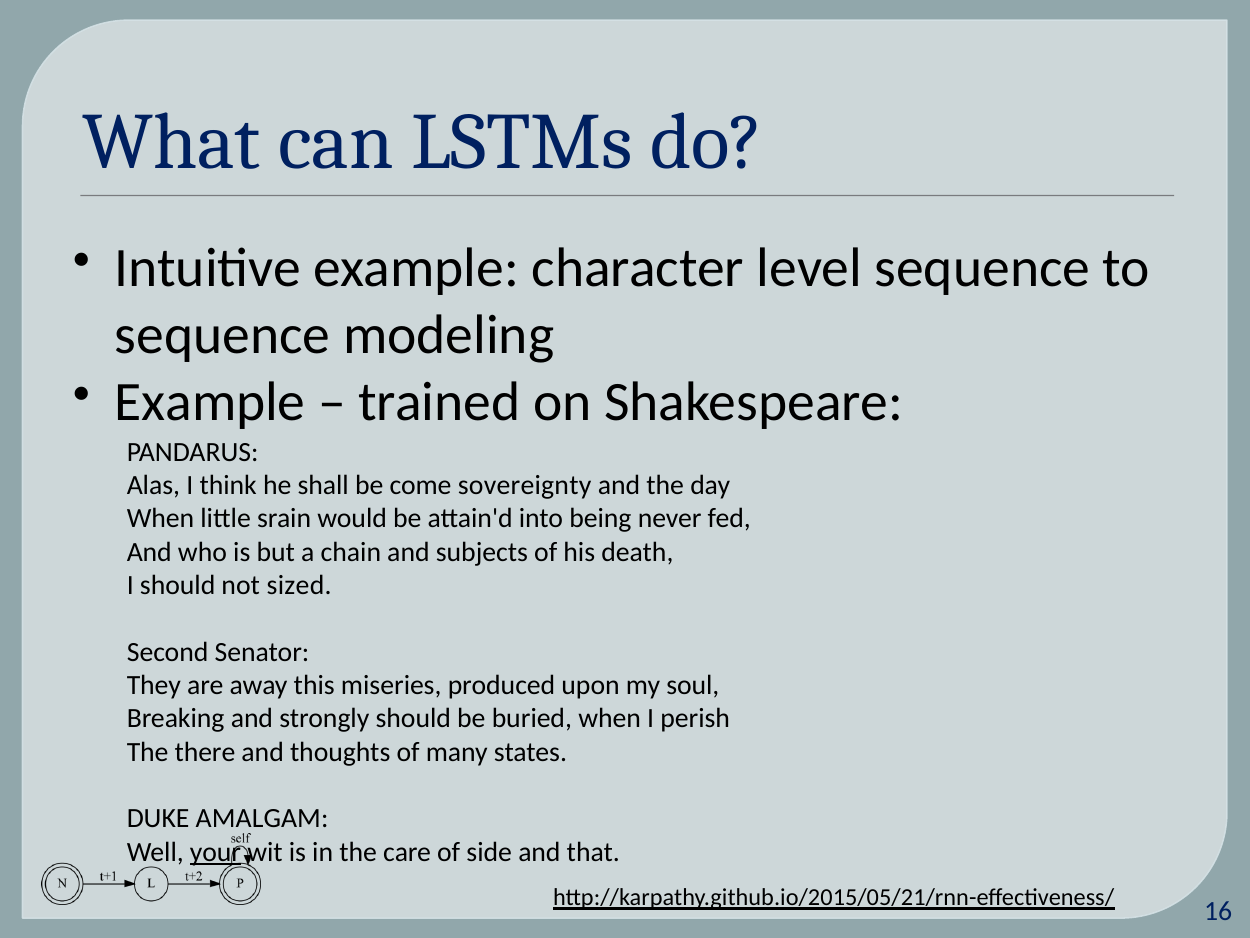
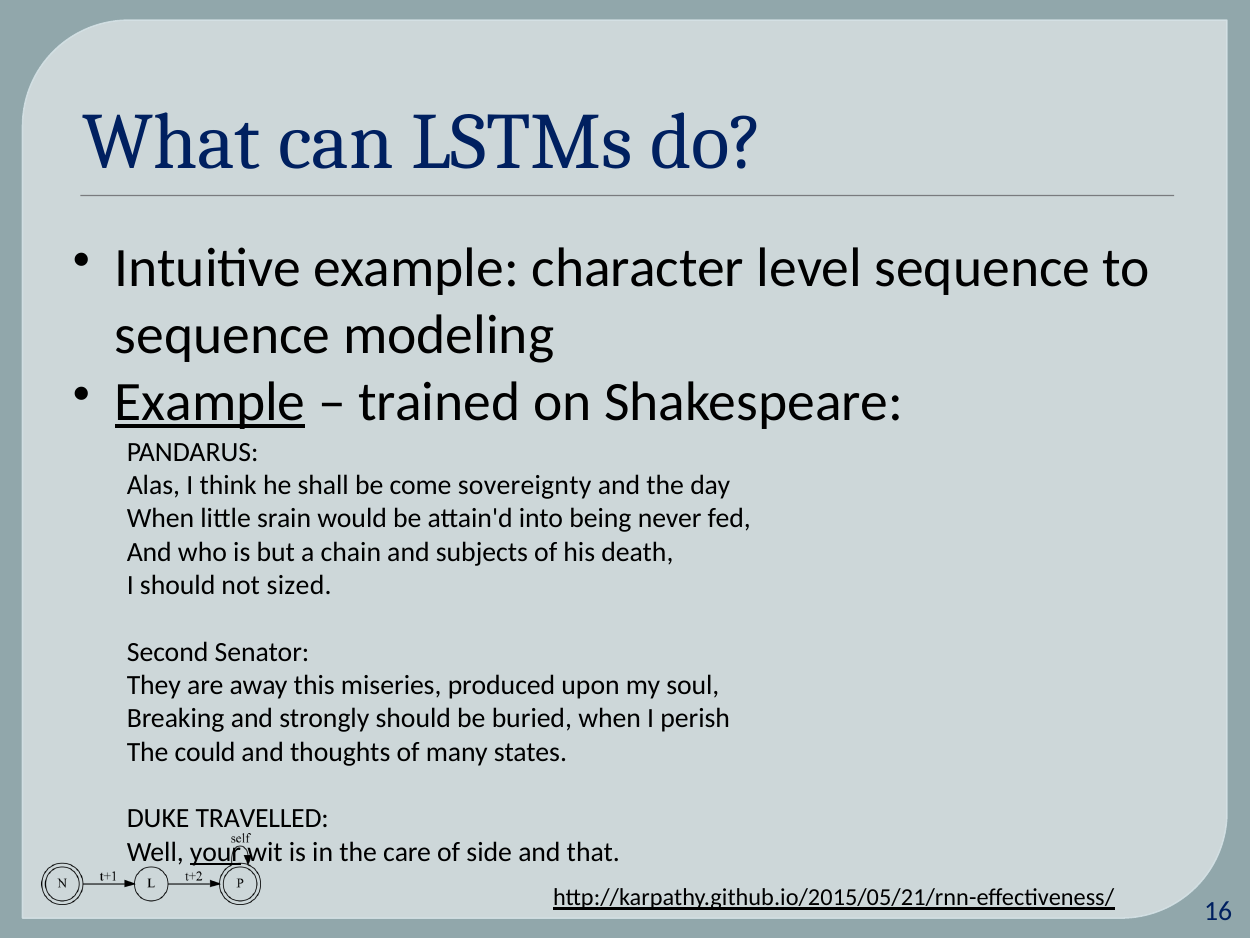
Example at (210, 402) underline: none -> present
there: there -> could
AMALGAM: AMALGAM -> TRAVELLED
